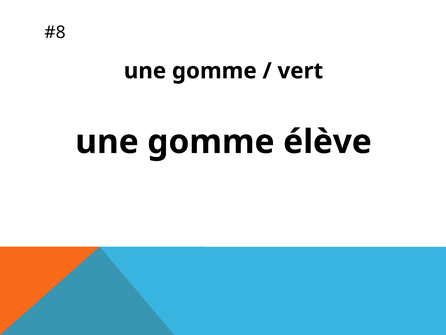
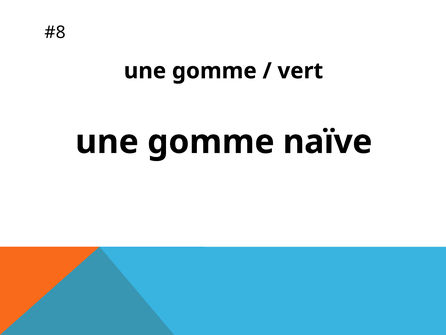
élève: élève -> naïve
